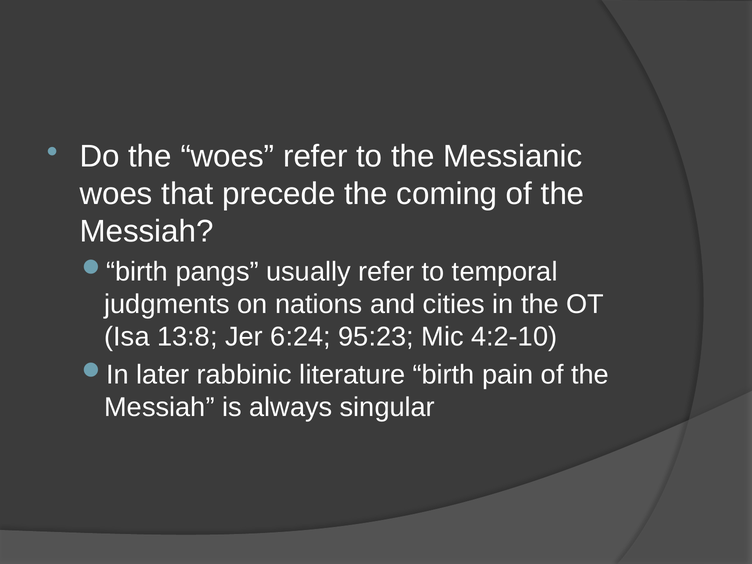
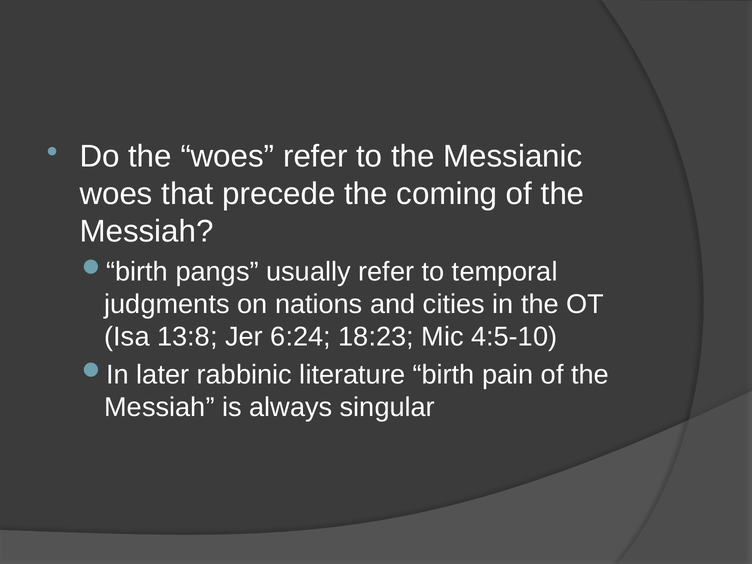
95:23: 95:23 -> 18:23
4:2-10: 4:2-10 -> 4:5-10
